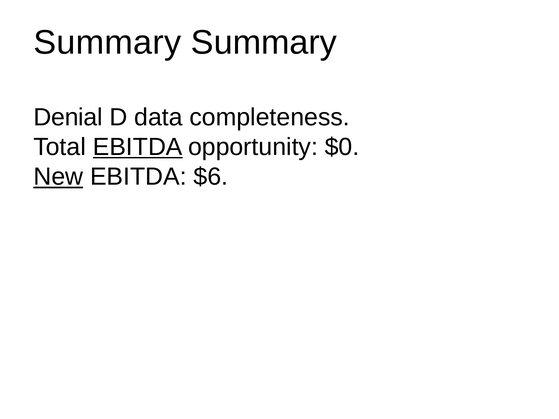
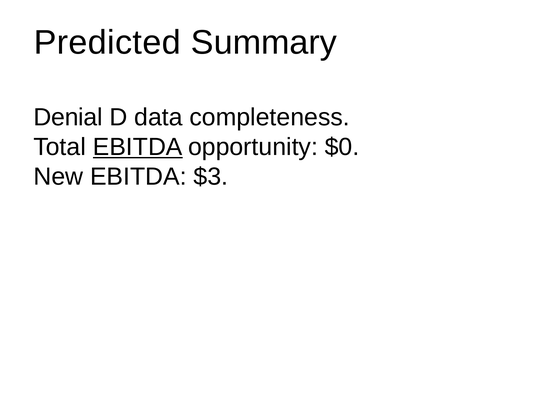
Summary at (107, 42): Summary -> Predicted
New underline: present -> none
$6: $6 -> $3
